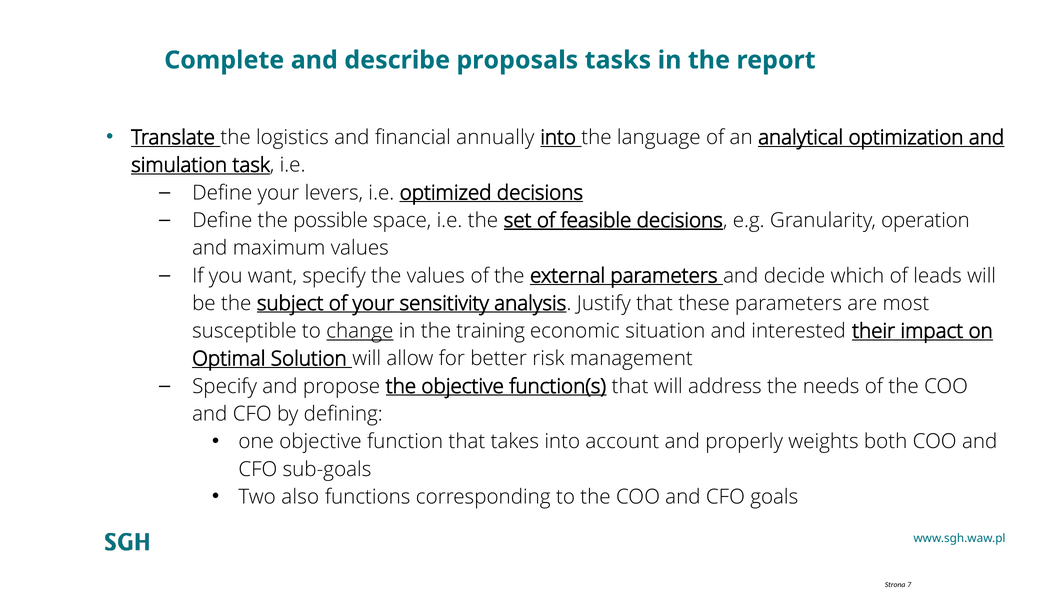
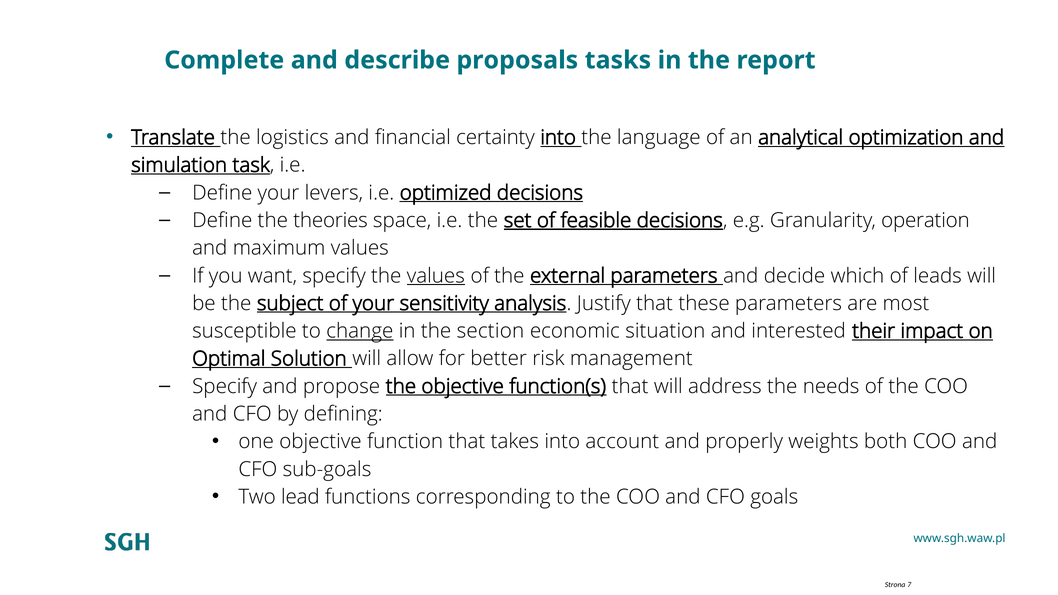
annually: annually -> certainty
possible: possible -> theories
values at (436, 276) underline: none -> present
training: training -> section
also: also -> lead
